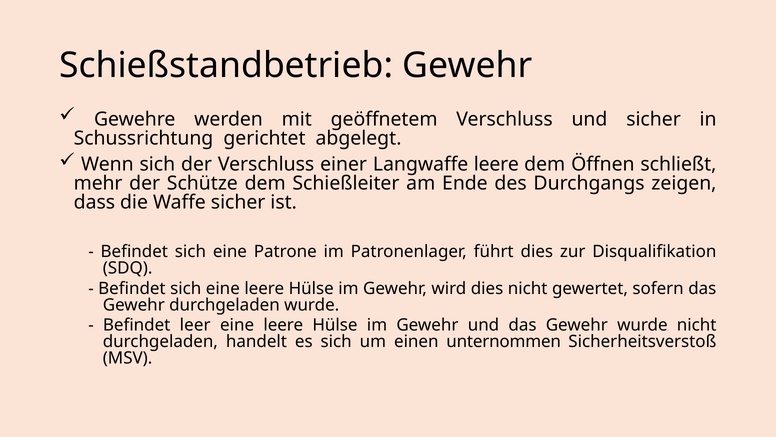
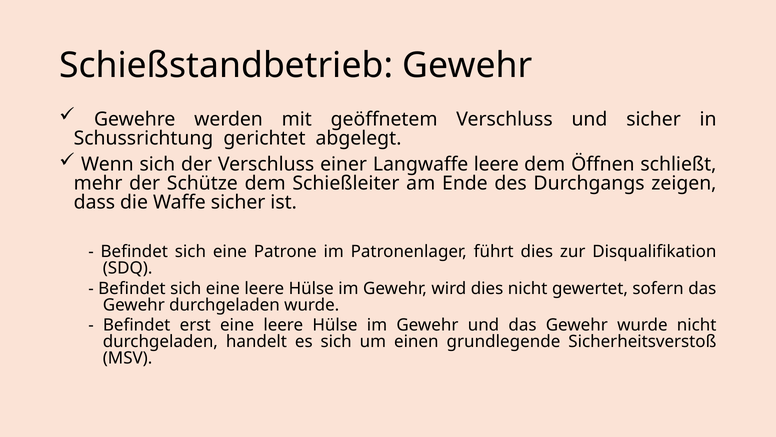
leer: leer -> erst
unternommen: unternommen -> grundlegende
